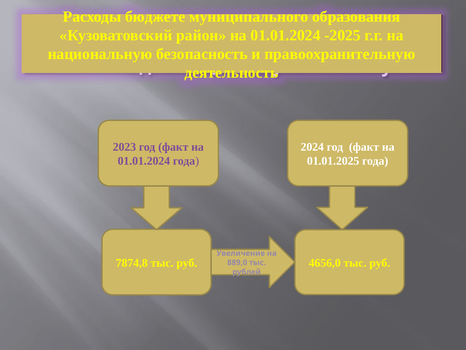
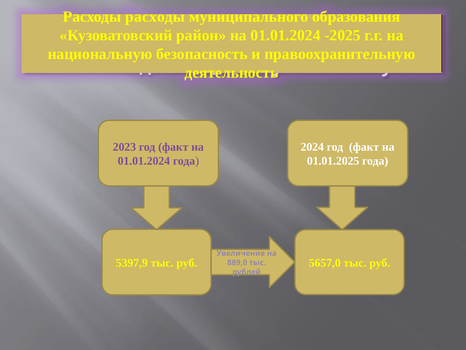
Расходы бюджете: бюджете -> расходы
7874,8: 7874,8 -> 5397,9
4656,0: 4656,0 -> 5657,0
